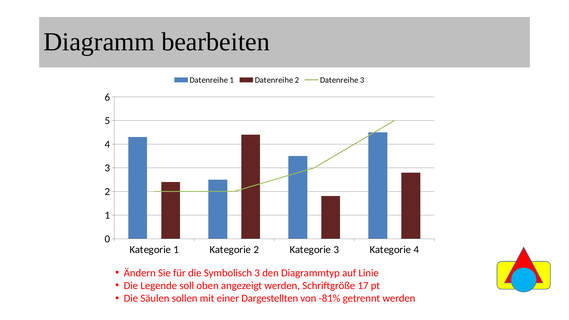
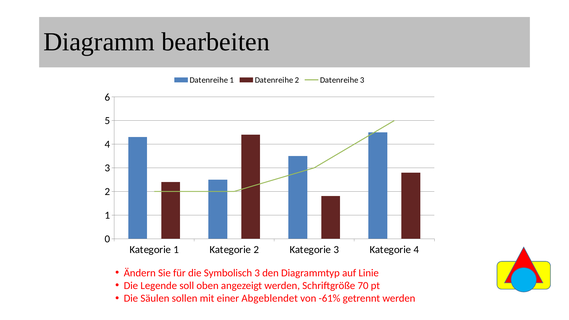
17: 17 -> 70
Dargestellten: Dargestellten -> Abgeblendet
-81%: -81% -> -61%
